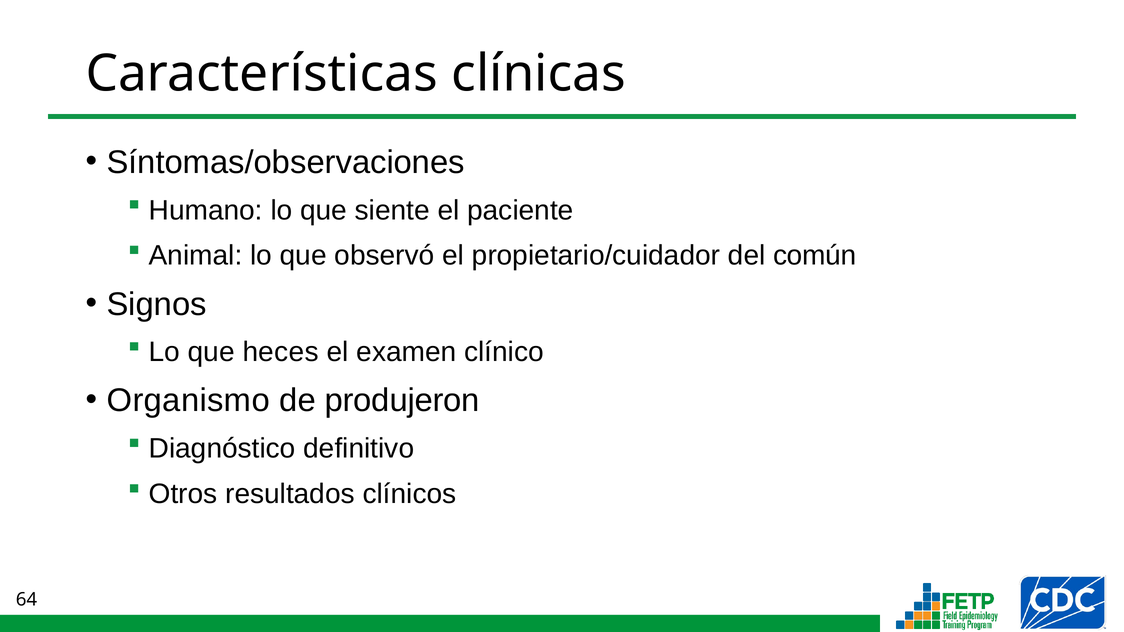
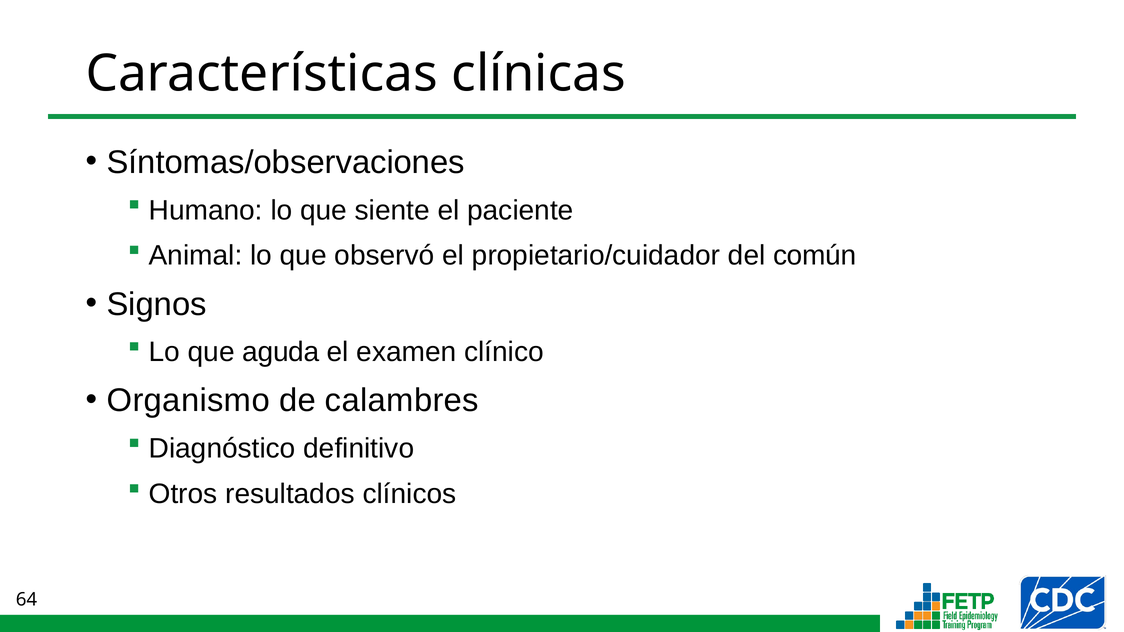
heces: heces -> aguda
produjeron: produjeron -> calambres
